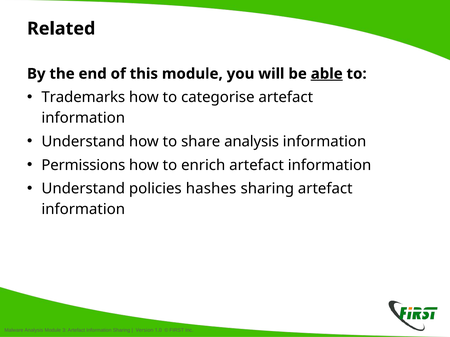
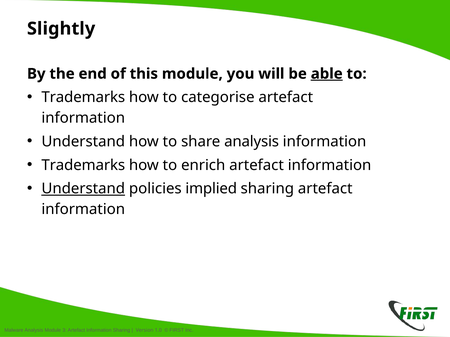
Related: Related -> Slightly
Permissions at (83, 165): Permissions -> Trademarks
Understand at (83, 189) underline: none -> present
hashes: hashes -> implied
